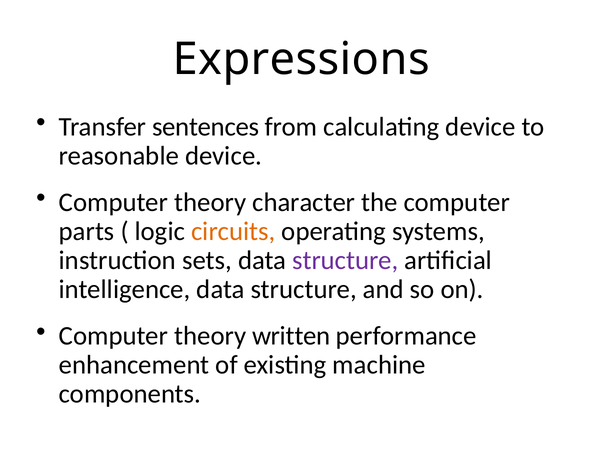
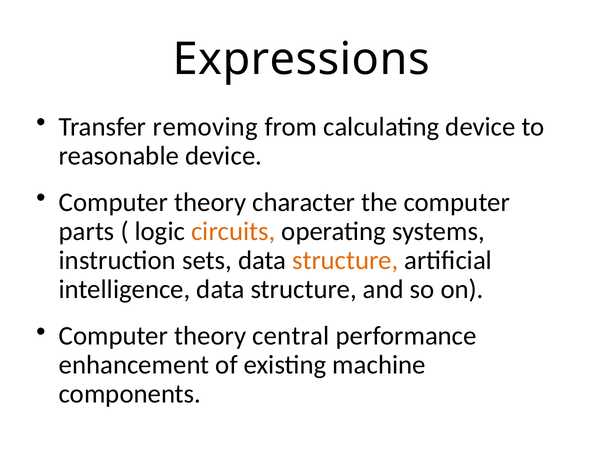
sentences: sentences -> removing
structure at (345, 260) colour: purple -> orange
written: written -> central
